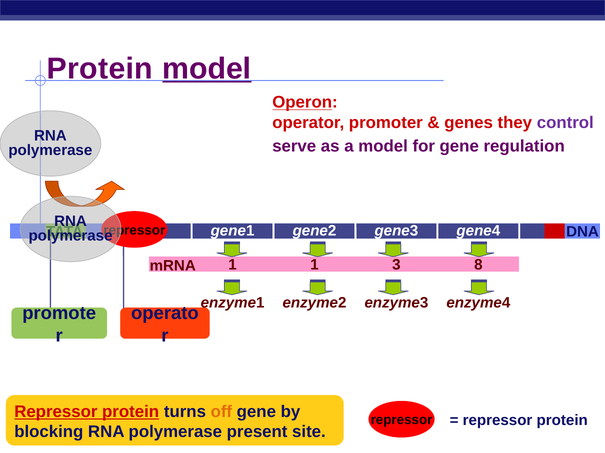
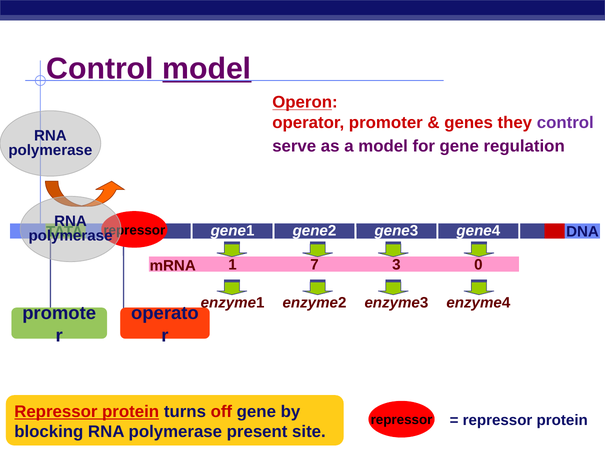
Protein at (100, 69): Protein -> Control
1 1: 1 -> 7
8: 8 -> 0
off colour: orange -> red
